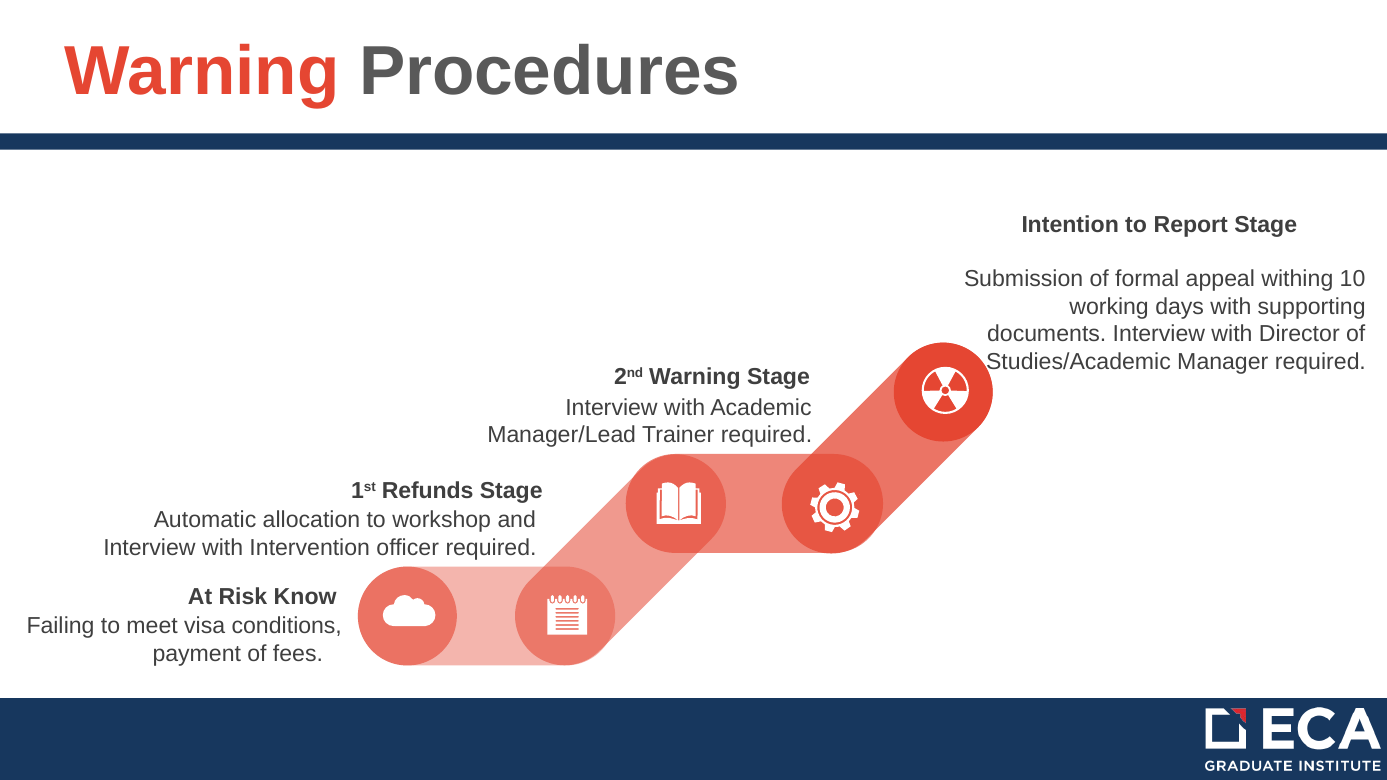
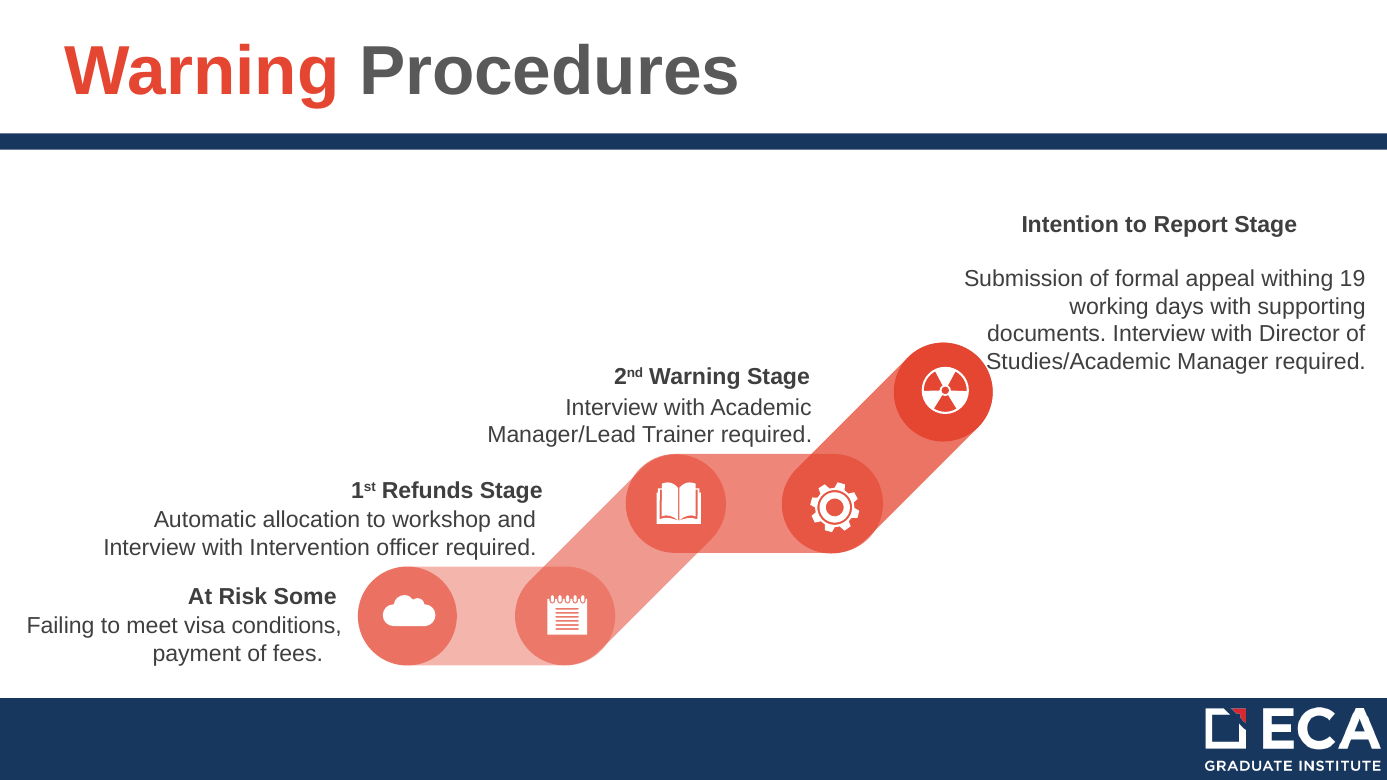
10: 10 -> 19
Know: Know -> Some
